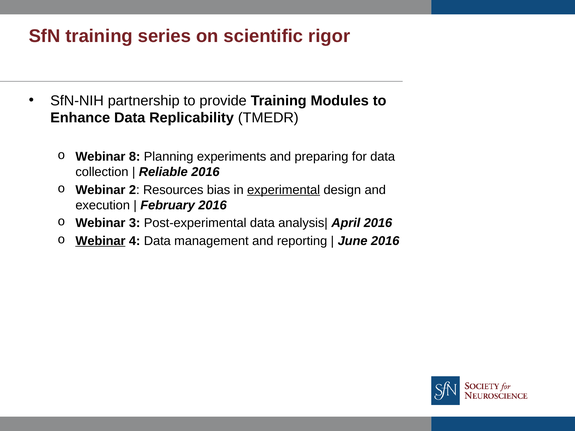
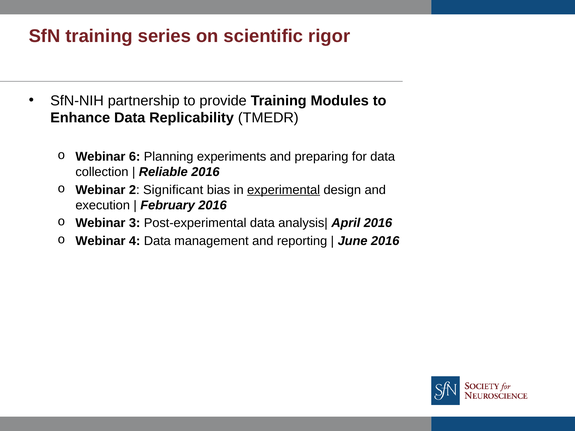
8: 8 -> 6
Resources: Resources -> Significant
Webinar at (100, 241) underline: present -> none
